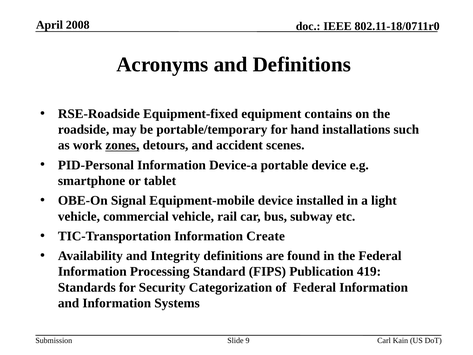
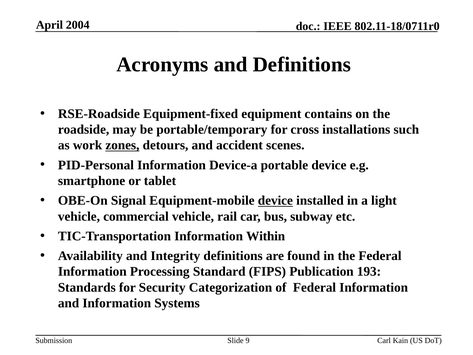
2008: 2008 -> 2004
hand: hand -> cross
device at (275, 200) underline: none -> present
Create: Create -> Within
419: 419 -> 193
